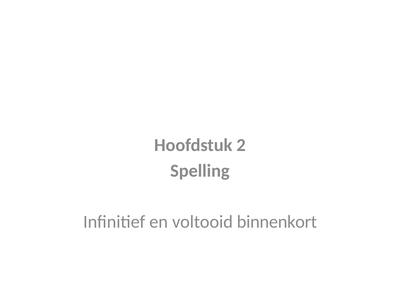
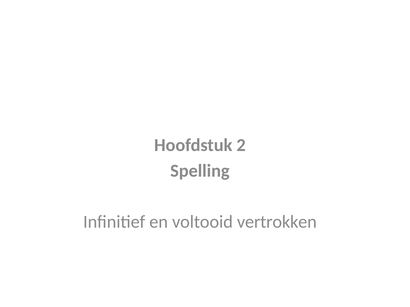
binnenkort: binnenkort -> vertrokken
